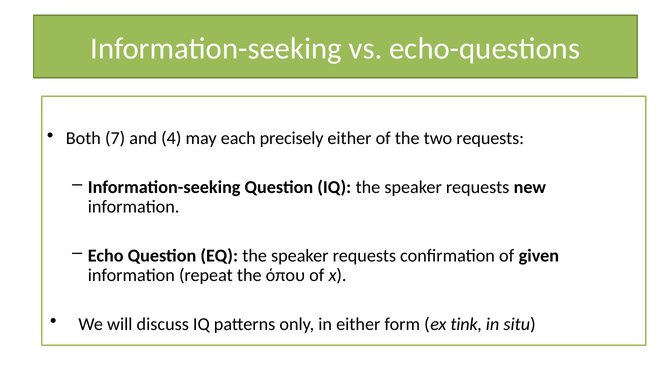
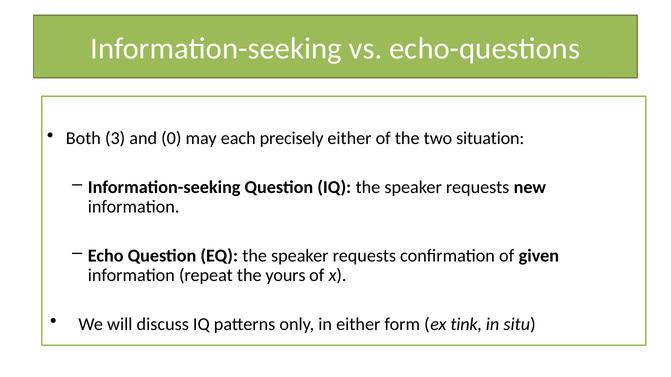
7: 7 -> 3
4: 4 -> 0
two requests: requests -> situation
όπου: όπου -> yours
